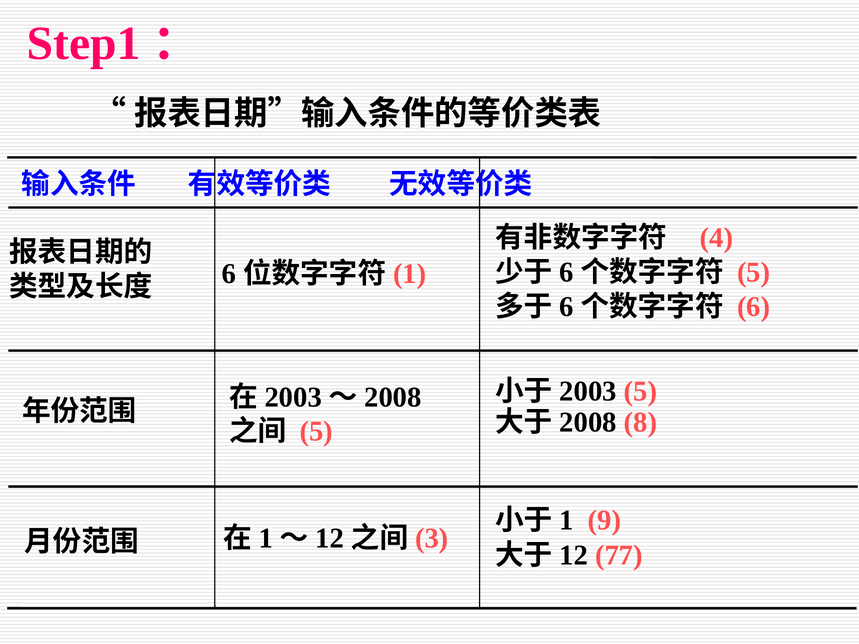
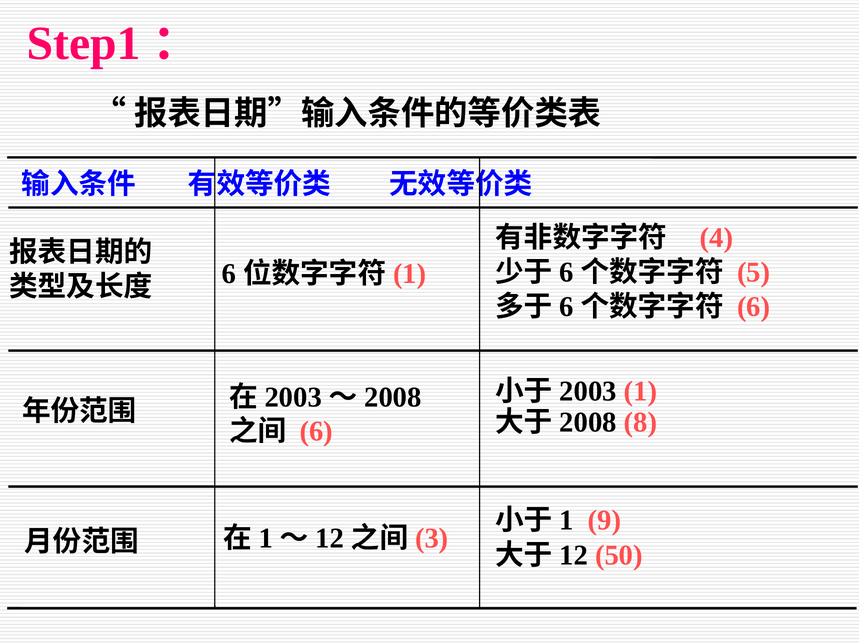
5 at (640, 392): 5 -> 1
5 at (316, 432): 5 -> 6
77: 77 -> 50
